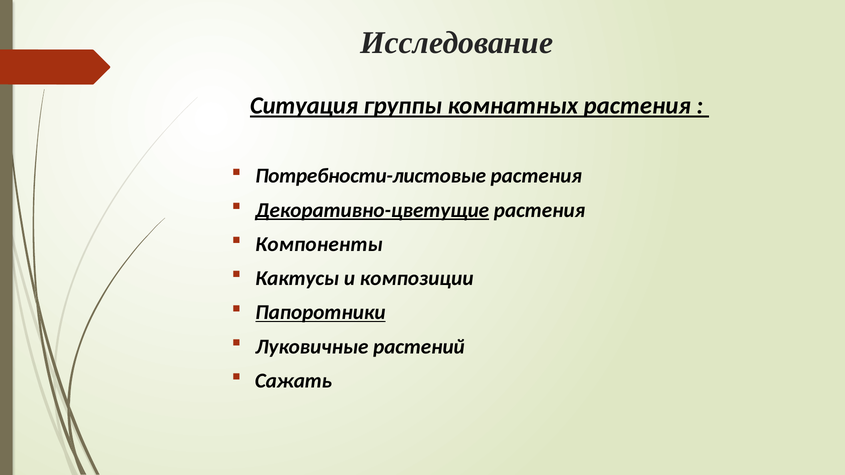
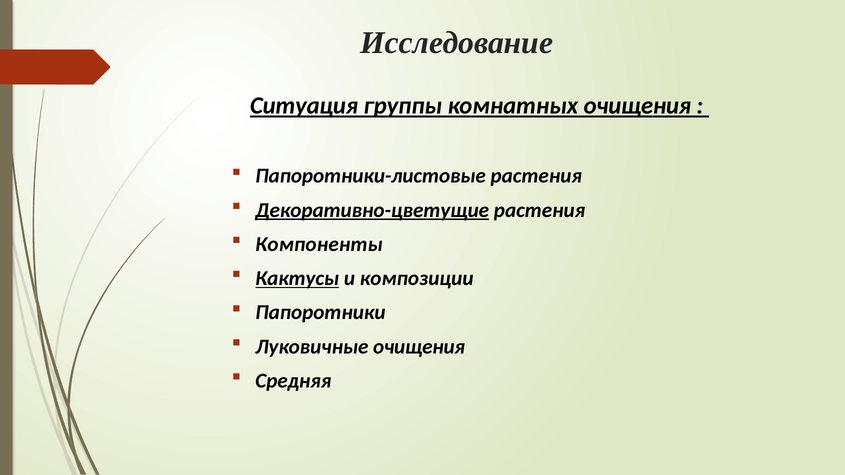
комнатных растения: растения -> очищения
Потребности-листовые: Потребности-листовые -> Папоротники-листовые
Кактусы underline: none -> present
Папоротники underline: present -> none
Луковичные растений: растений -> очищения
Сажать: Сажать -> Средняя
